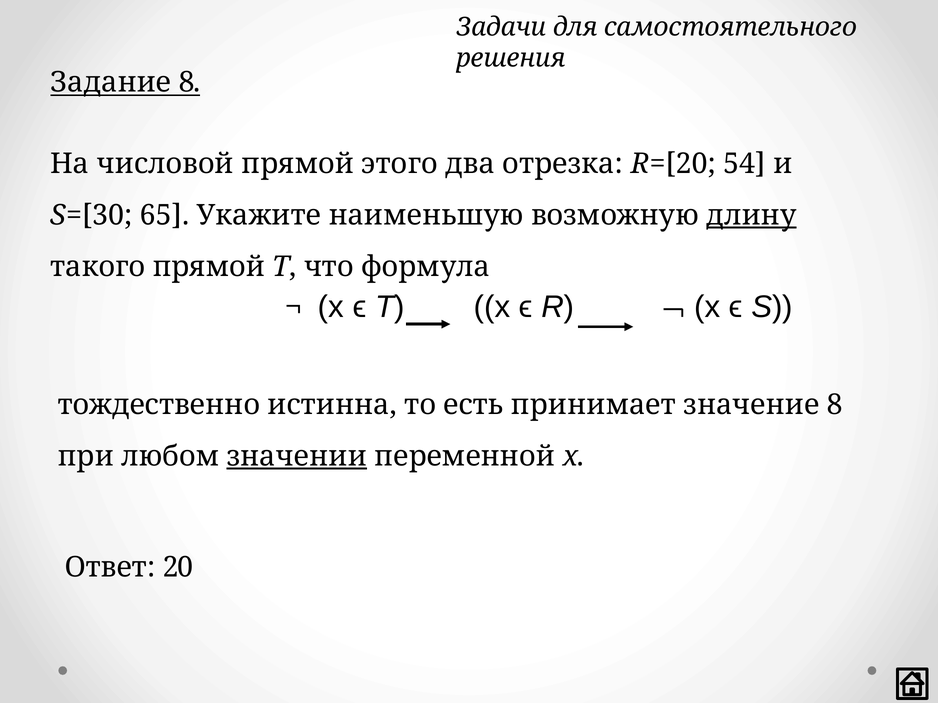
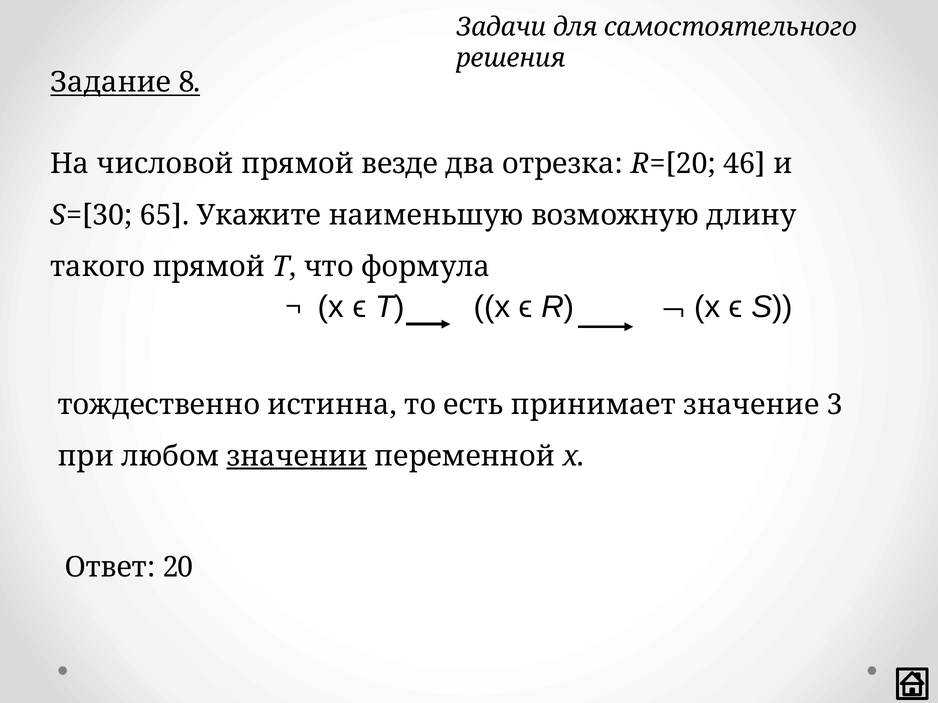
этого: этого -> везде
54: 54 -> 46
длину underline: present -> none
значение 8: 8 -> 3
